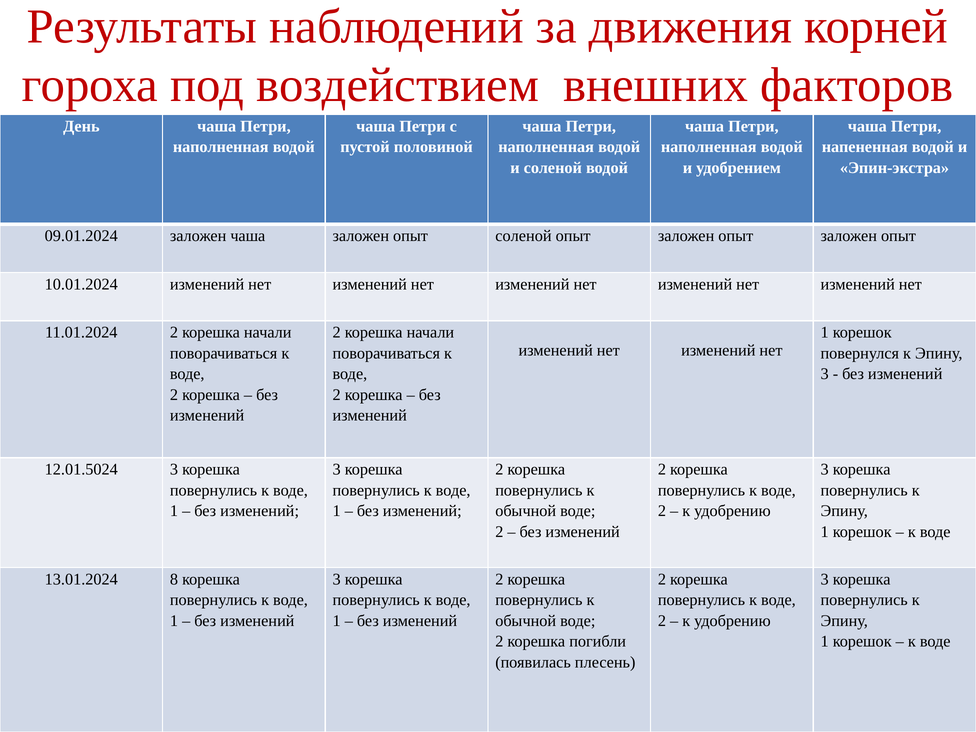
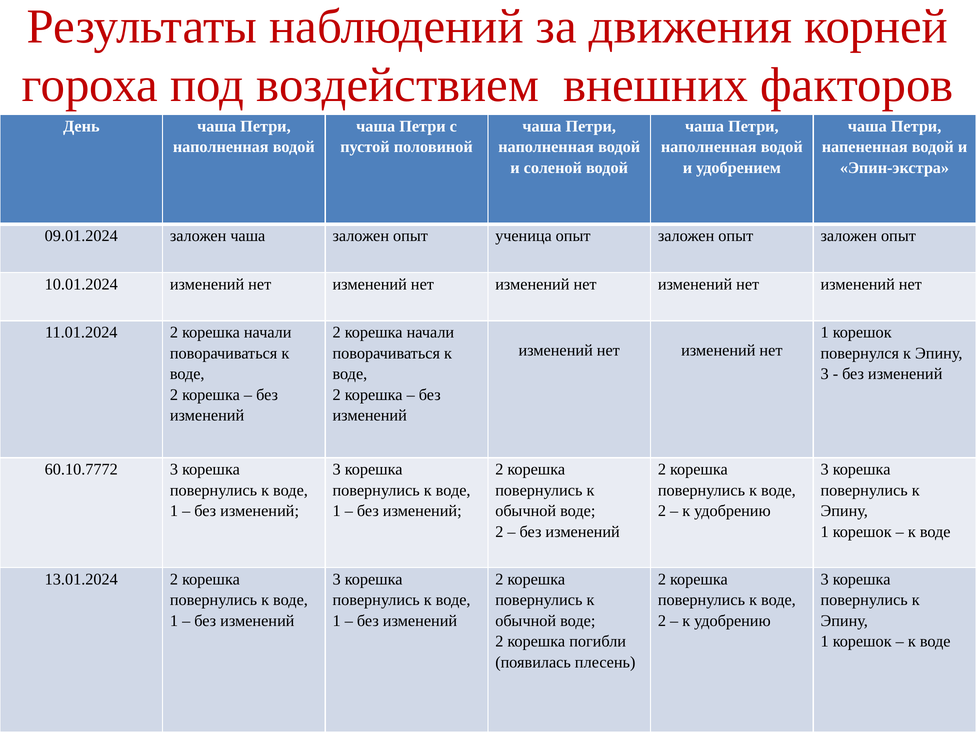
опыт соленой: соленой -> ученица
12.01.5024: 12.01.5024 -> 60.10.7772
13.01.2024 8: 8 -> 2
